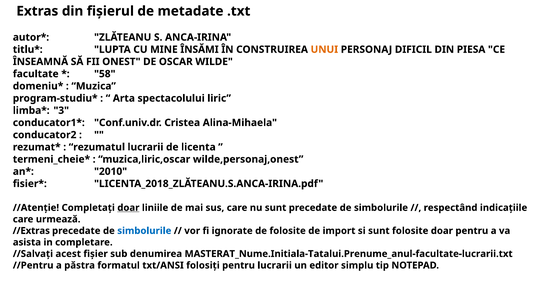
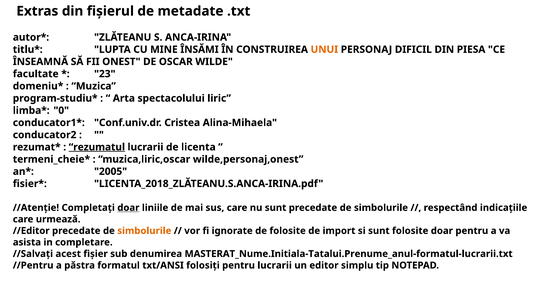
58: 58 -> 23
3: 3 -> 0
rezumatul underline: none -> present
2010: 2010 -> 2005
//Extras: //Extras -> //Editor
simbolurile at (144, 231) colour: blue -> orange
MASTERAT_Nume.Initiala-Tatalui.Prenume_anul-facultate-lucrarii.txt: MASTERAT_Nume.Initiala-Tatalui.Prenume_anul-facultate-lucrarii.txt -> MASTERAT_Nume.Initiala-Tatalui.Prenume_anul-formatul-lucrarii.txt
